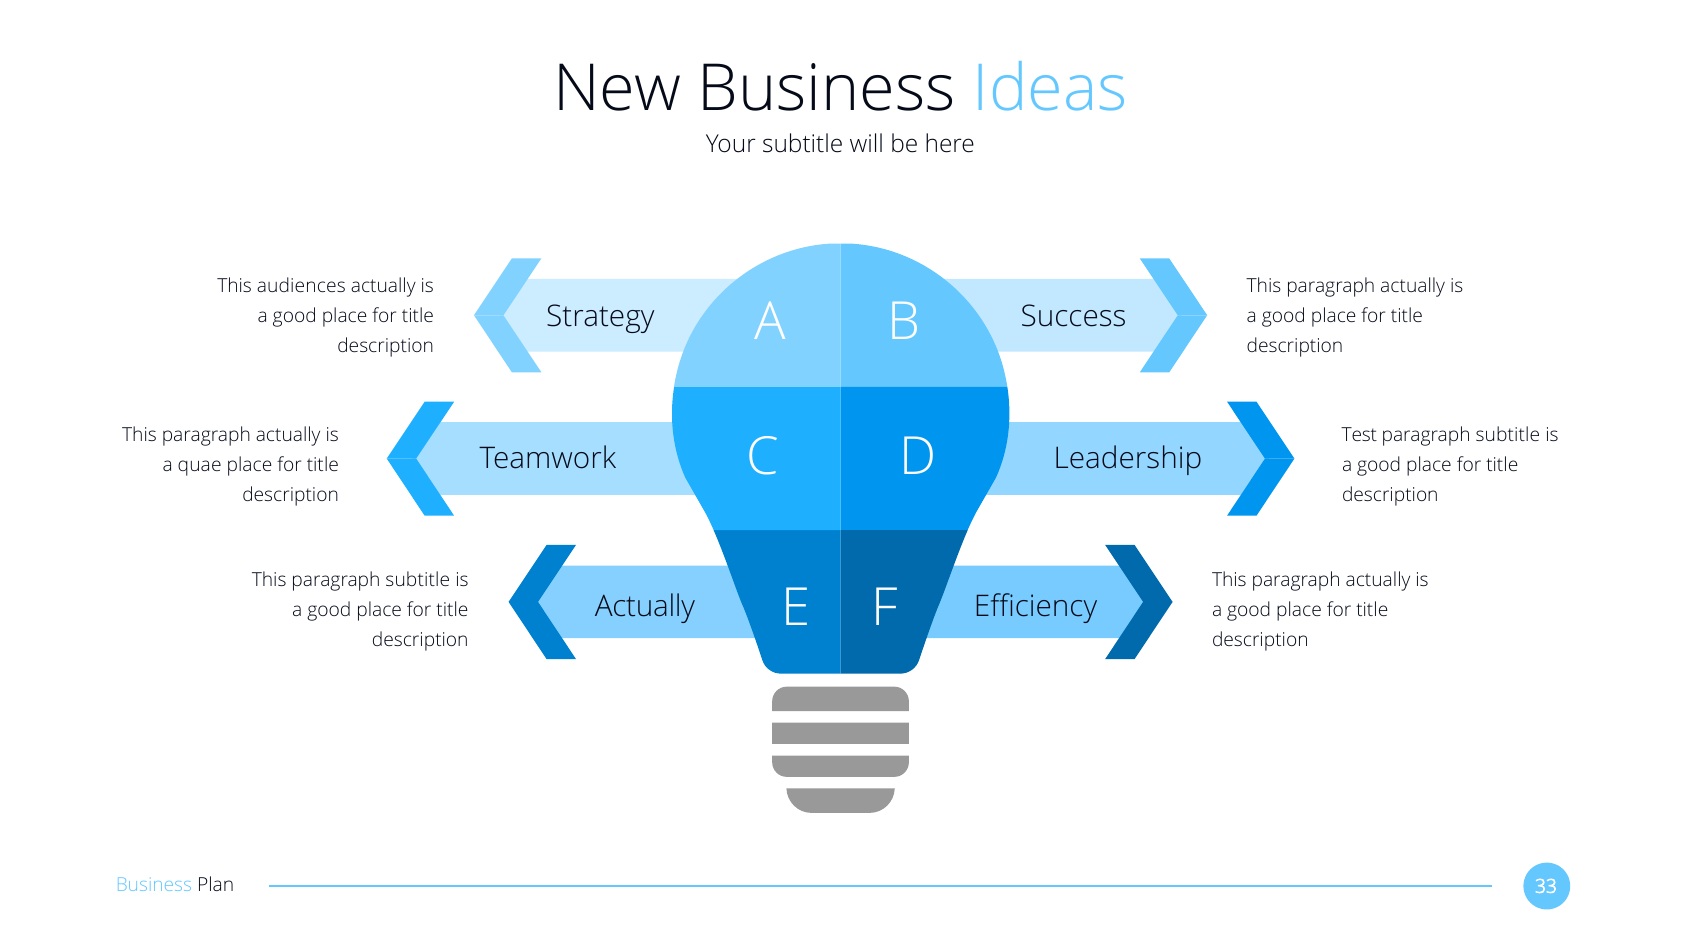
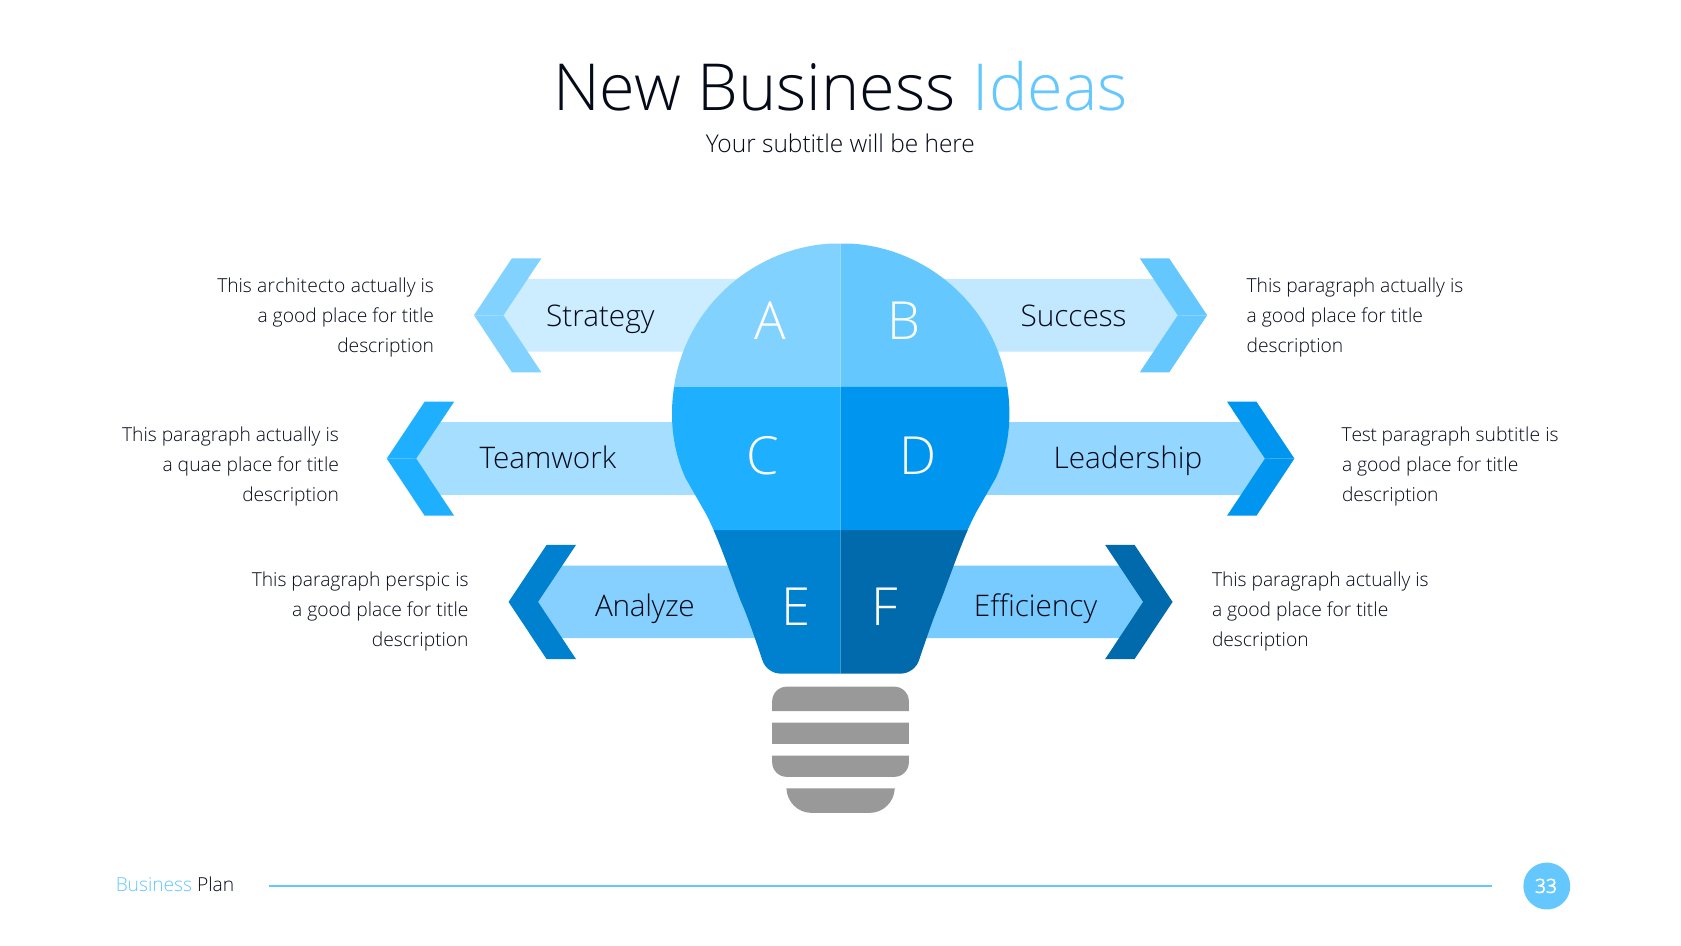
audiences: audiences -> architecto
This paragraph subtitle: subtitle -> perspic
Actually at (645, 606): Actually -> Analyze
